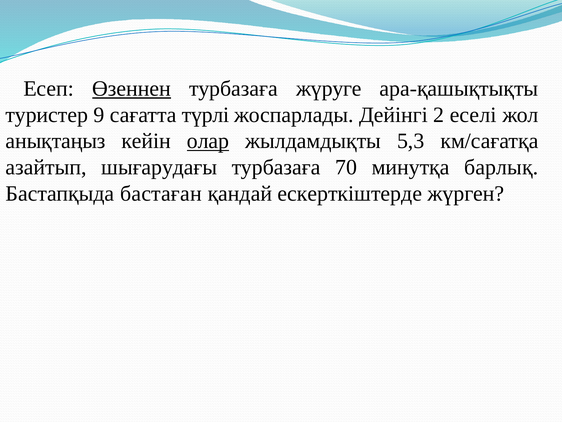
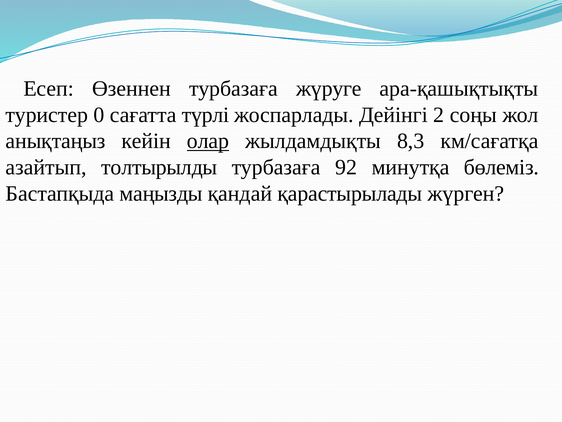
Өзеннен underline: present -> none
9: 9 -> 0
еселі: еселі -> соңы
5,3: 5,3 -> 8,3
шығарудағы: шығарудағы -> толтырылды
70: 70 -> 92
барлық: барлық -> бөлеміз
бастаған: бастаған -> маңызды
ескерткіштерде: ескерткіштерде -> қарастырылады
